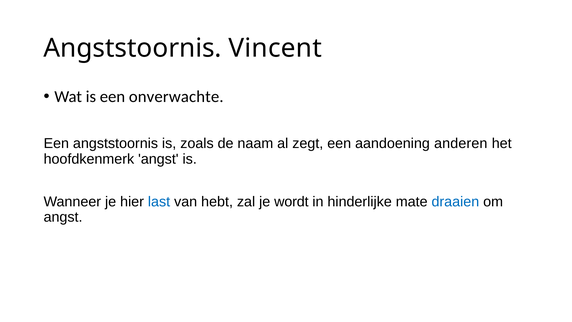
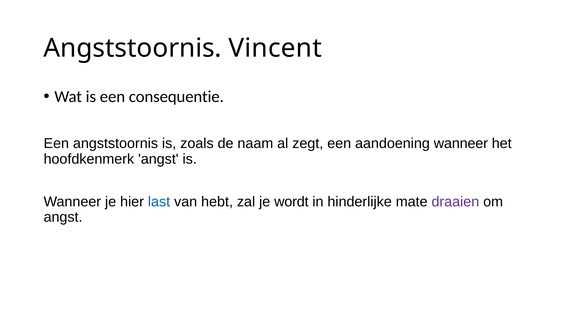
onverwachte: onverwachte -> consequentie
aandoening anderen: anderen -> wanneer
draaien colour: blue -> purple
